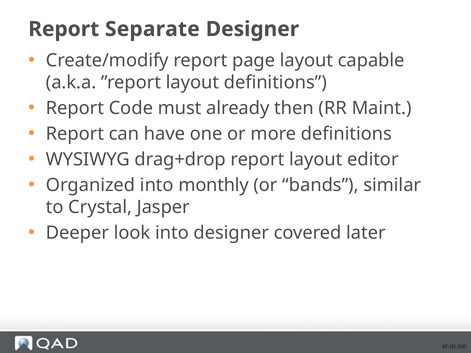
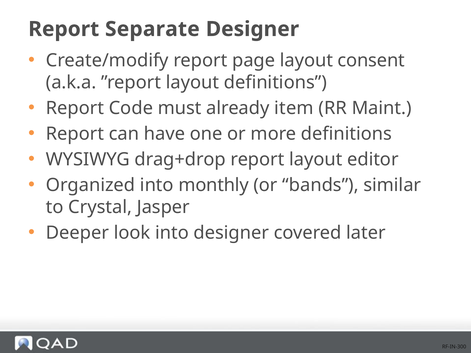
capable: capable -> consent
then: then -> item
